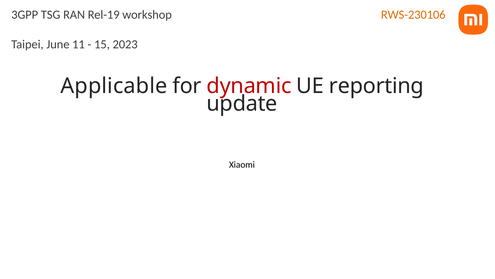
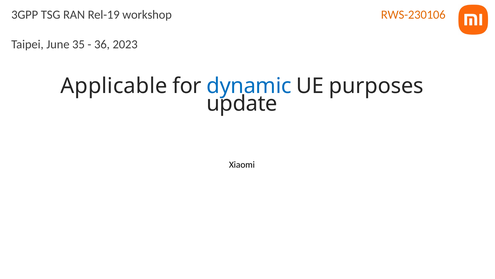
11: 11 -> 35
15: 15 -> 36
dynamic colour: red -> blue
reporting: reporting -> purposes
